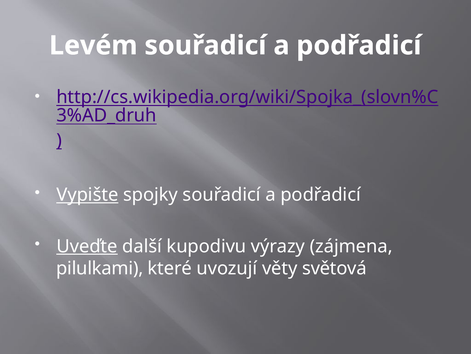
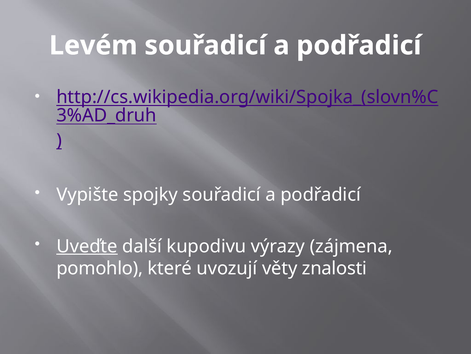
Vypište underline: present -> none
pilulkami: pilulkami -> pomohlo
světová: světová -> znalosti
